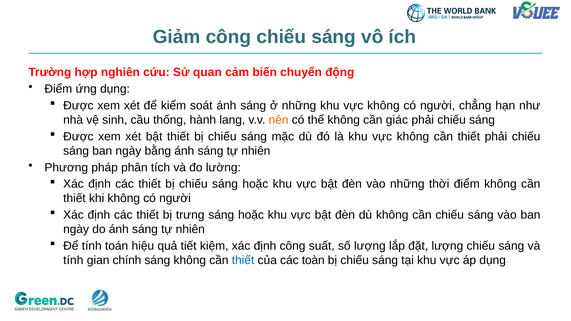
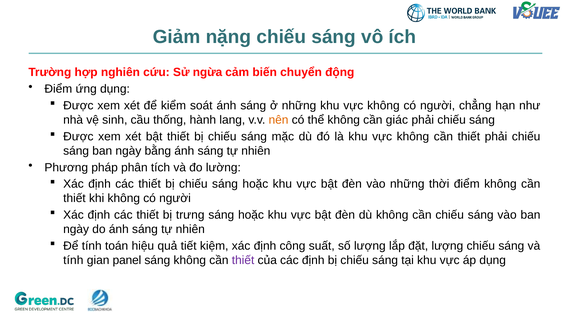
Giảm công: công -> nặng
quan: quan -> ngừa
chính: chính -> panel
thiết at (243, 260) colour: blue -> purple
các toàn: toàn -> định
